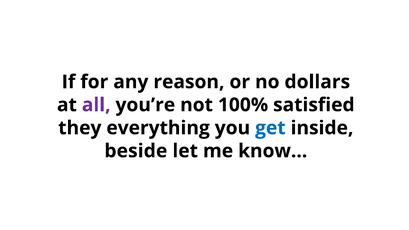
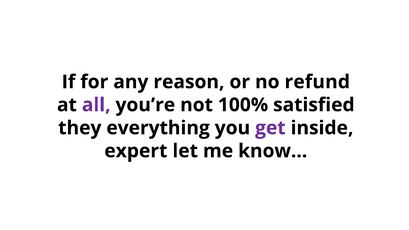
dollars: dollars -> refund
get colour: blue -> purple
beside: beside -> expert
